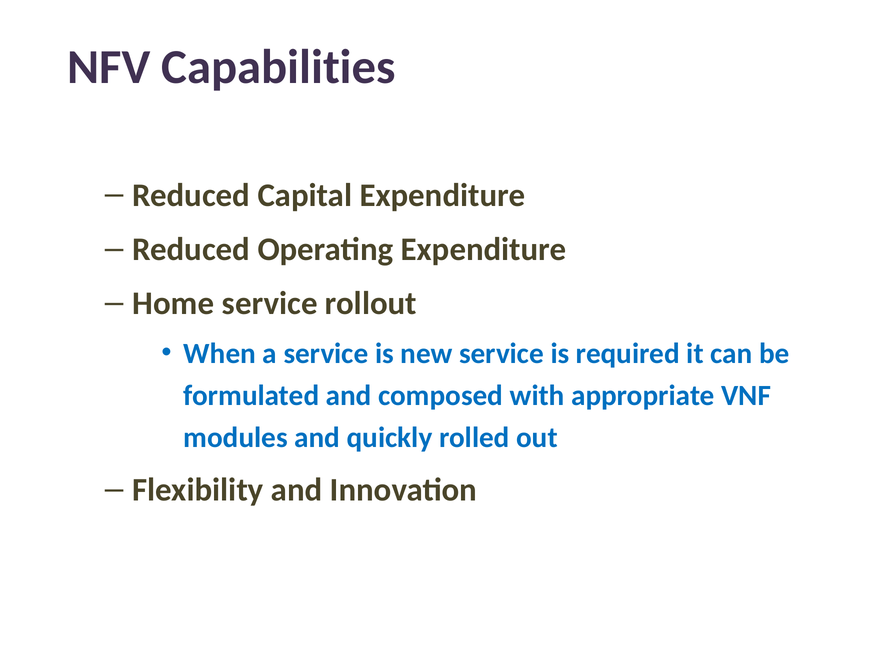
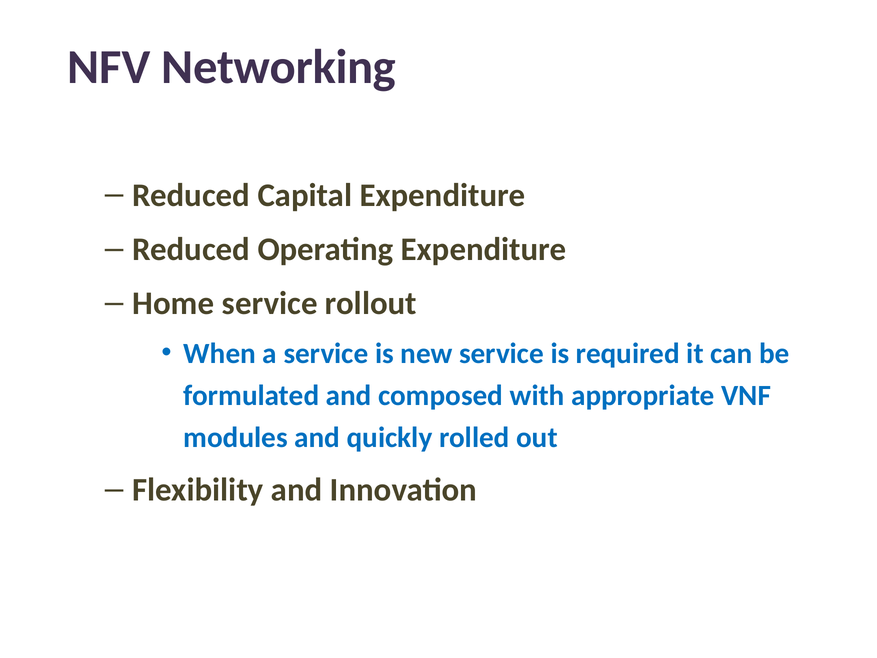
Capabilities: Capabilities -> Networking
